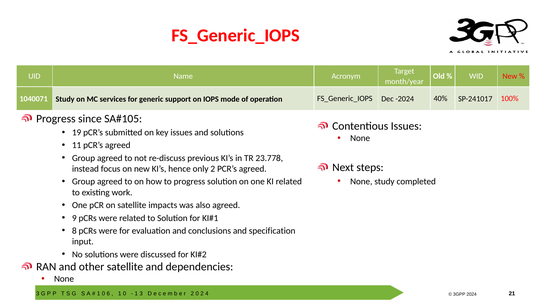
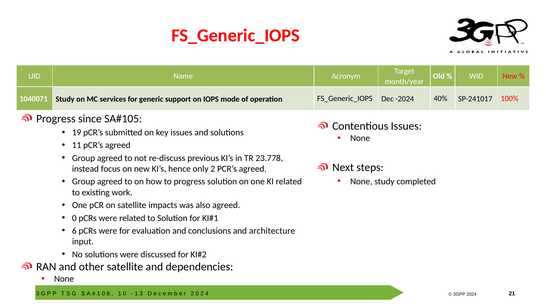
9 at (74, 218): 9 -> 0
8 at (74, 231): 8 -> 6
specification: specification -> architecture
